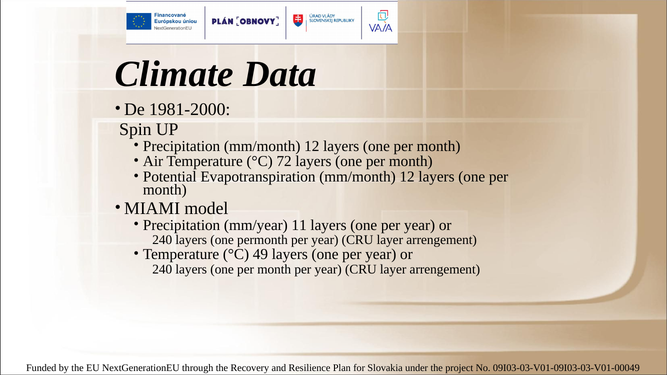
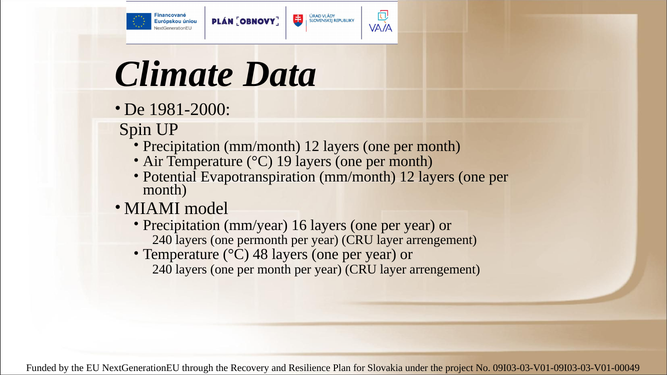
72: 72 -> 19
11: 11 -> 16
49: 49 -> 48
